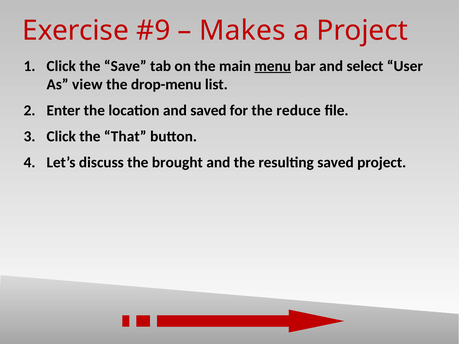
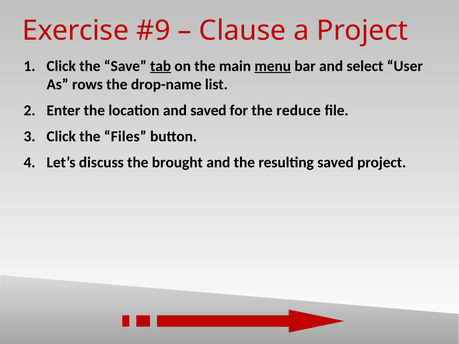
Makes: Makes -> Clause
tab underline: none -> present
view: view -> rows
drop-menu: drop-menu -> drop-name
That: That -> Files
